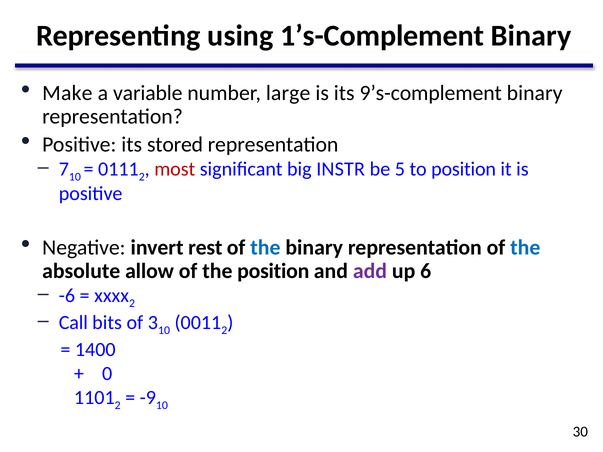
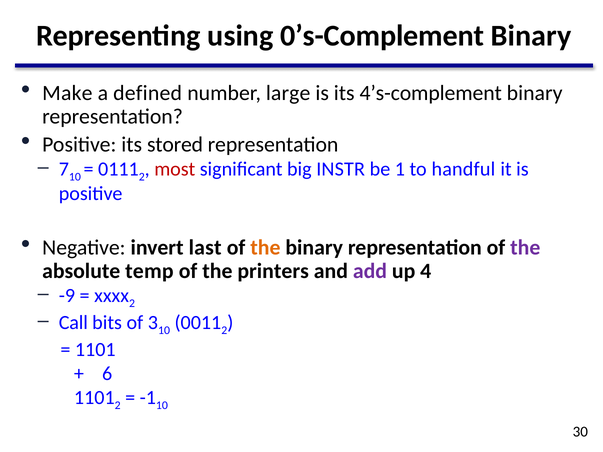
1’s-Complement: 1’s-Complement -> 0’s-Complement
variable: variable -> defined
9’s-complement: 9’s-complement -> 4’s-complement
5: 5 -> 1
to position: position -> handful
rest: rest -> last
the at (265, 248) colour: blue -> orange
the at (525, 248) colour: blue -> purple
allow: allow -> temp
the position: position -> printers
6: 6 -> 4
-6: -6 -> -9
1400 at (95, 350): 1400 -> 1101
0: 0 -> 6
-9: -9 -> -1
